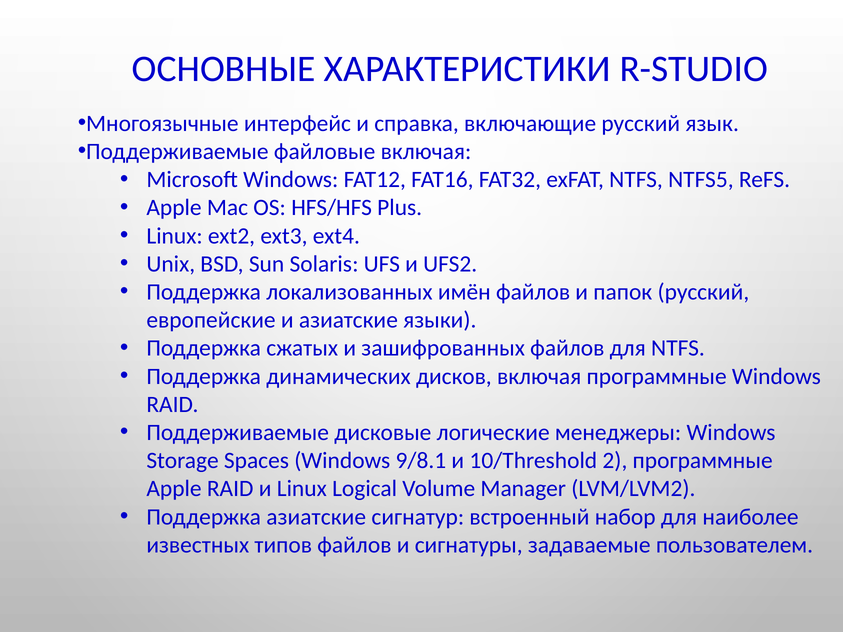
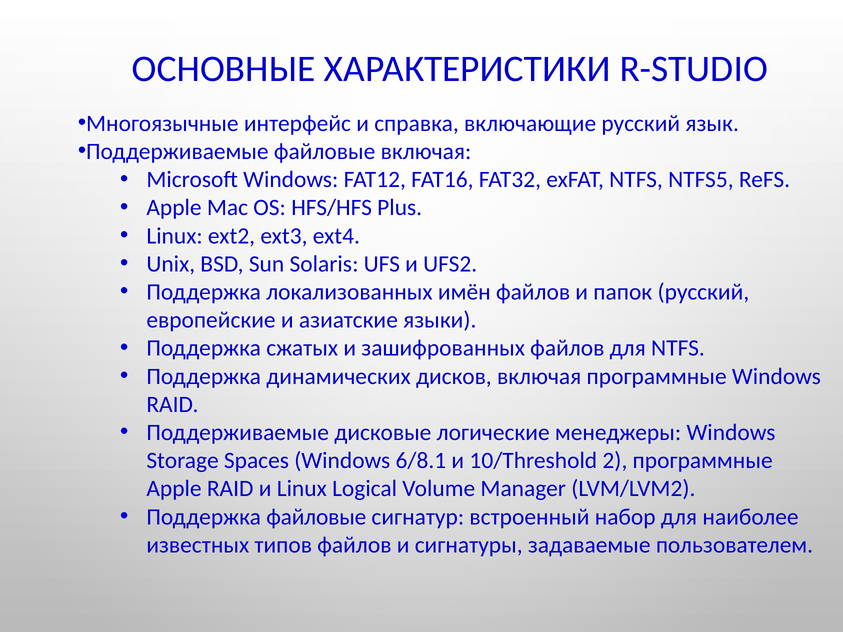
9/8.1: 9/8.1 -> 6/8.1
Поддержка азиатские: азиатские -> файловые
